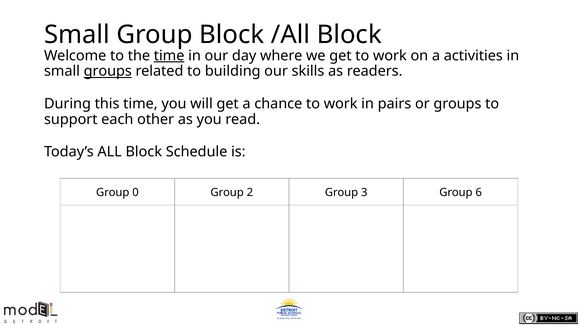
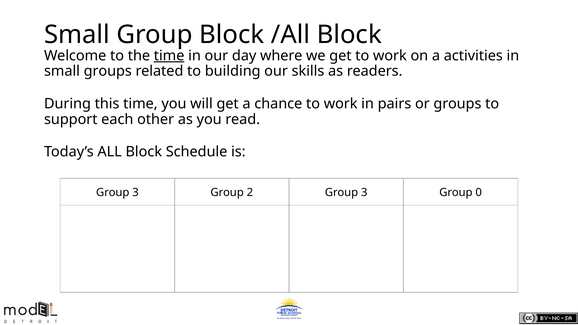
groups at (108, 71) underline: present -> none
0 at (135, 192): 0 -> 3
6: 6 -> 0
